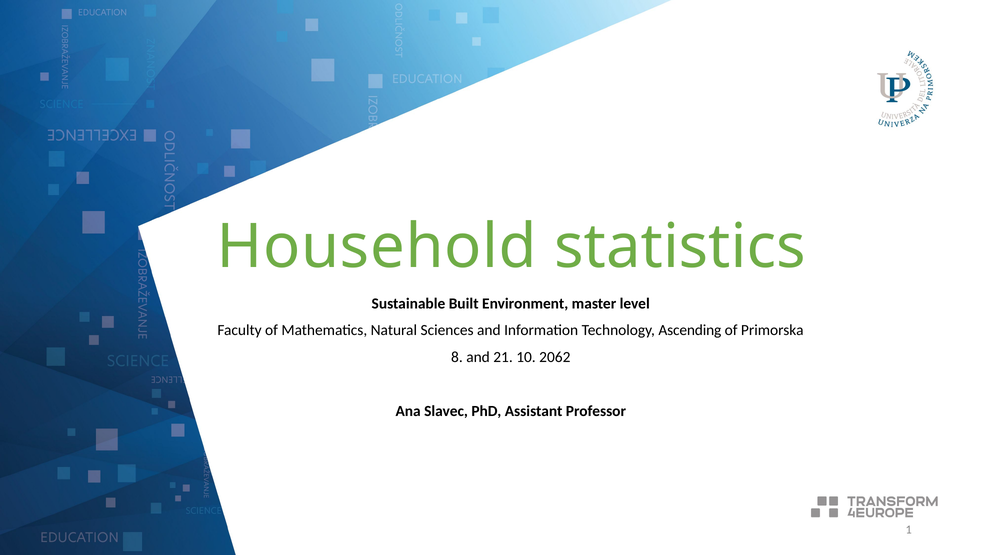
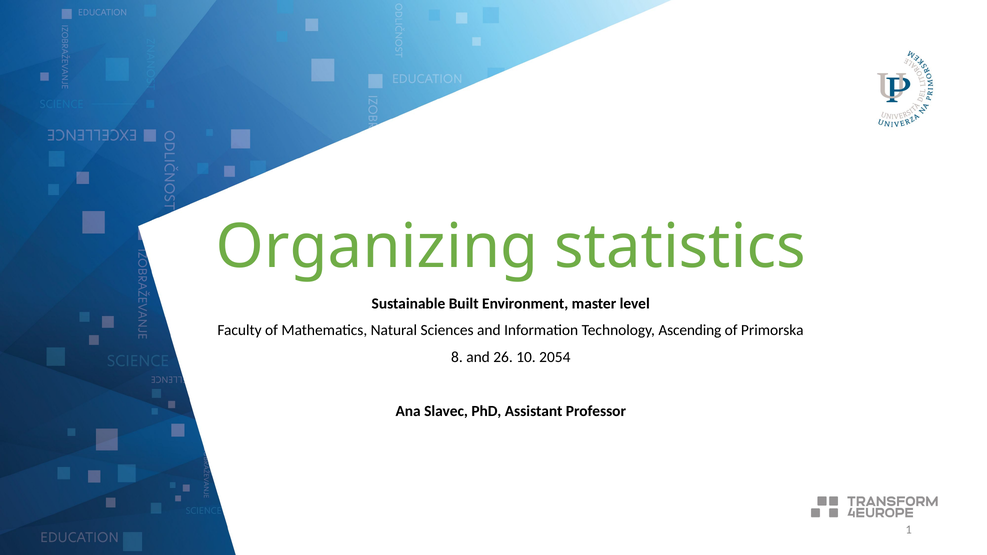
Household: Household -> Organizing
21: 21 -> 26
2062: 2062 -> 2054
